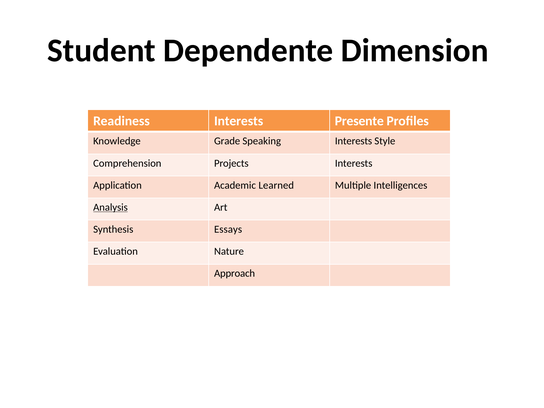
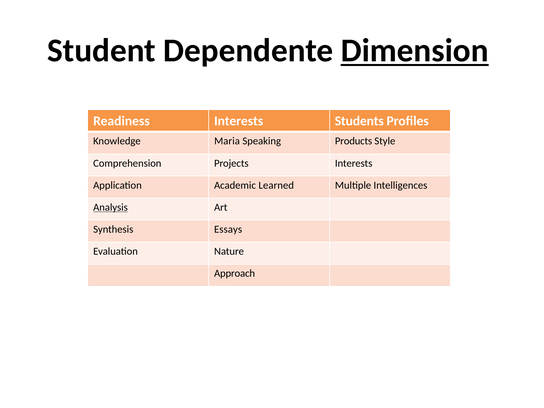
Dimension underline: none -> present
Presente: Presente -> Students
Grade: Grade -> Maria
Speaking Interests: Interests -> Products
